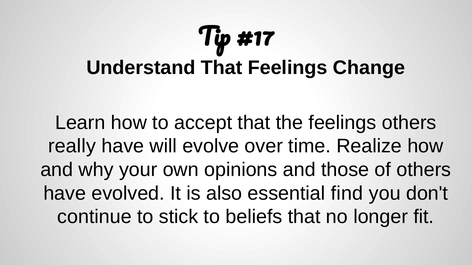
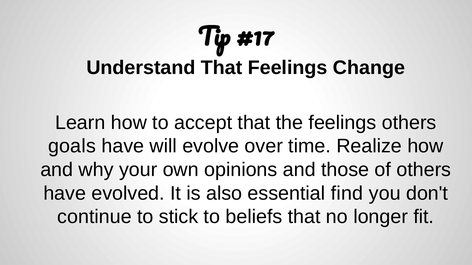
really: really -> goals
